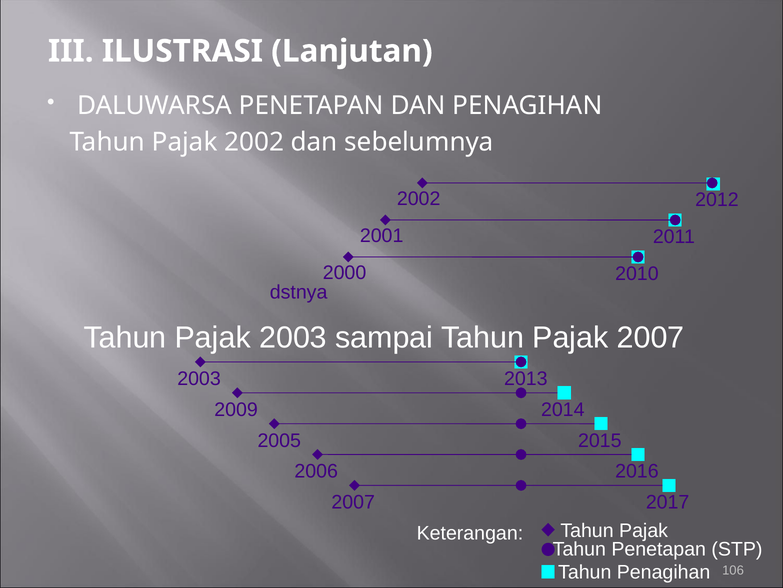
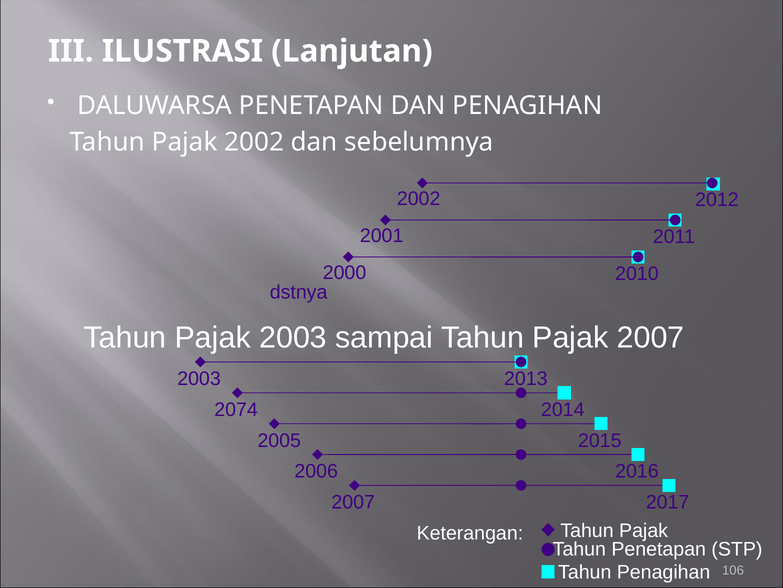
2009: 2009 -> 2074
